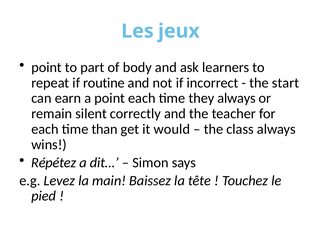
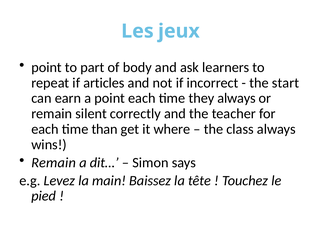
routine: routine -> articles
would: would -> where
Répétez at (54, 162): Répétez -> Remain
